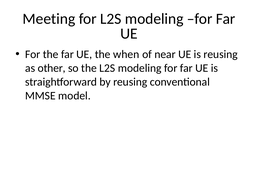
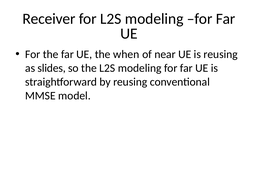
Meeting: Meeting -> Receiver
other: other -> slides
